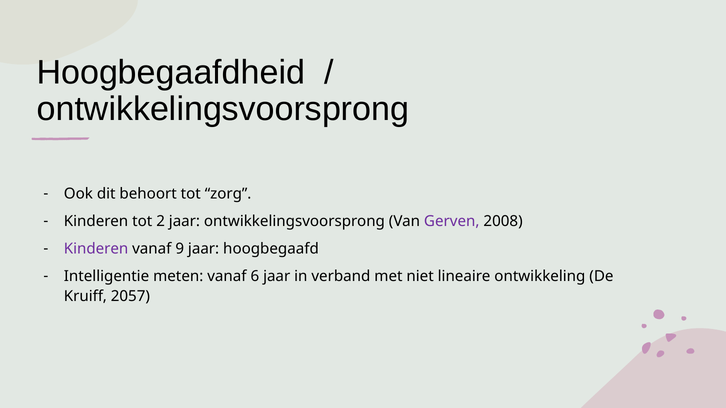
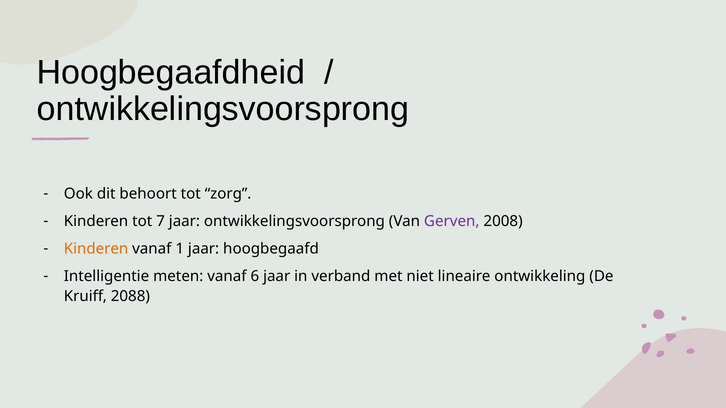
2: 2 -> 7
Kinderen at (96, 249) colour: purple -> orange
9: 9 -> 1
2057: 2057 -> 2088
